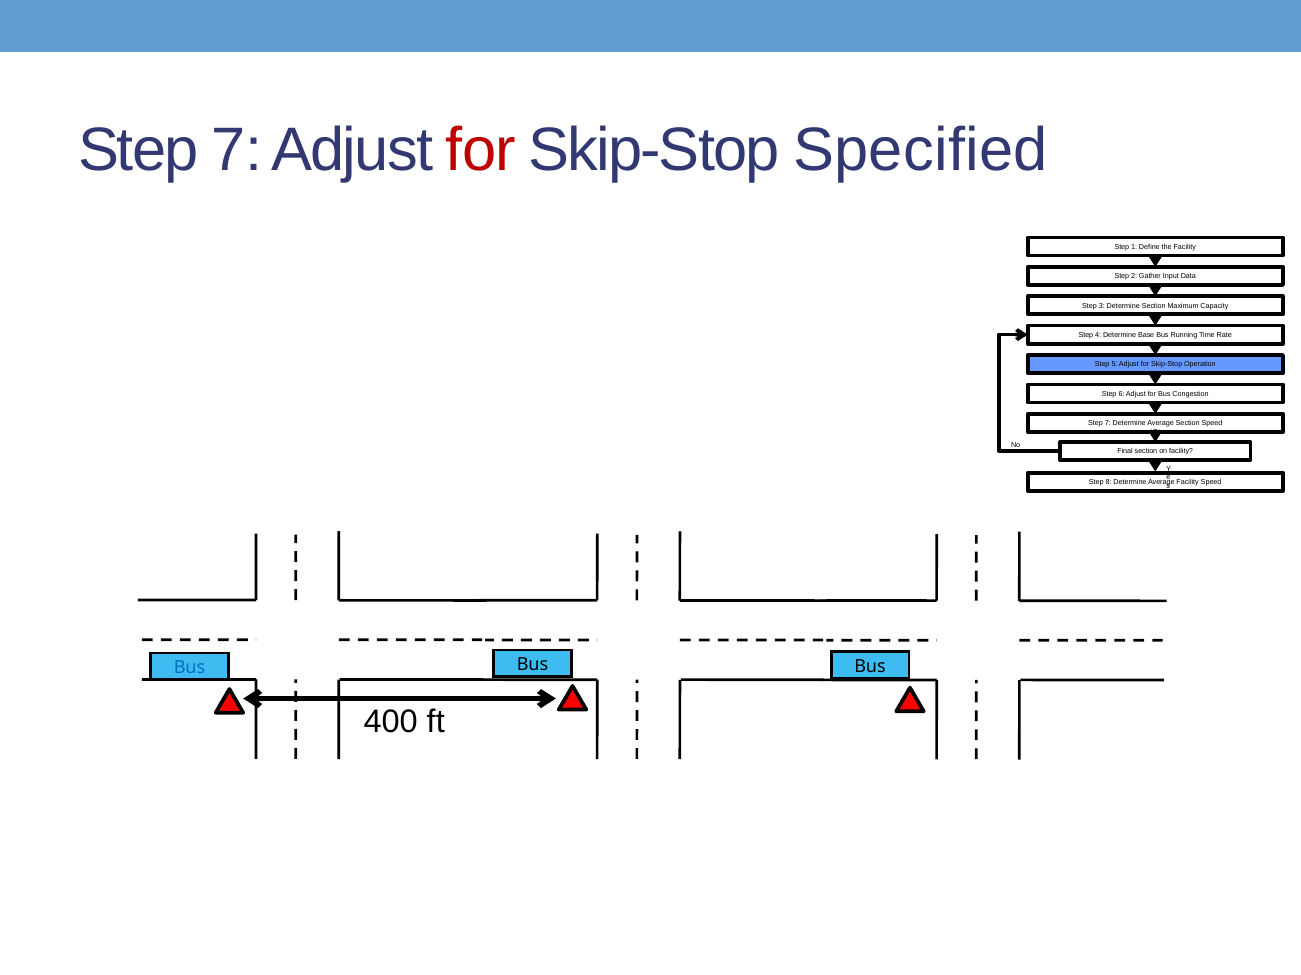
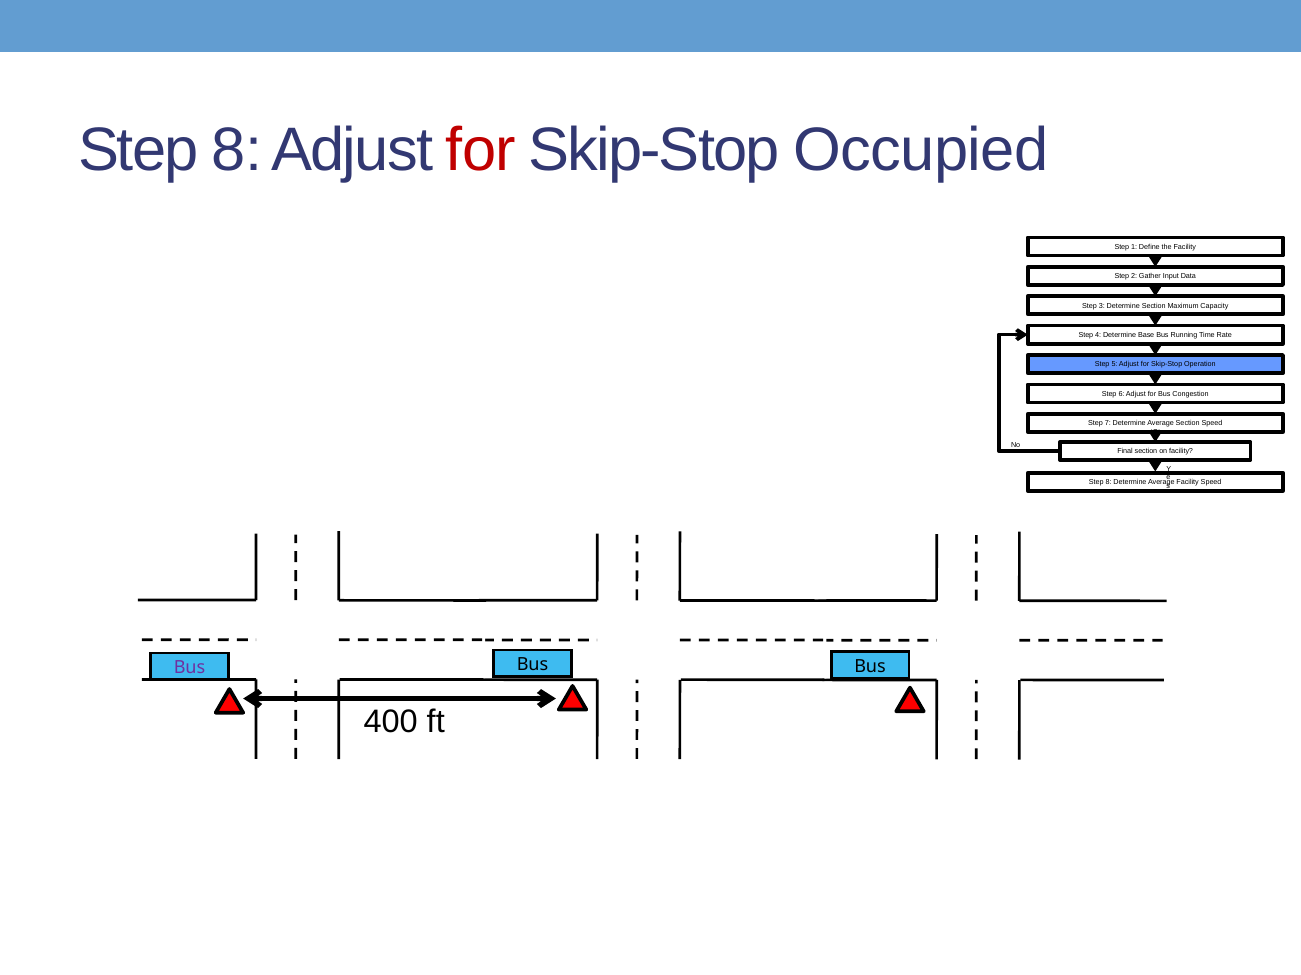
7 at (237, 151): 7 -> 8
Specified: Specified -> Occupied
Bus at (190, 668) colour: blue -> purple
